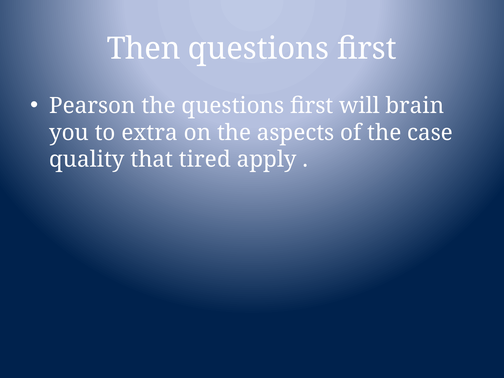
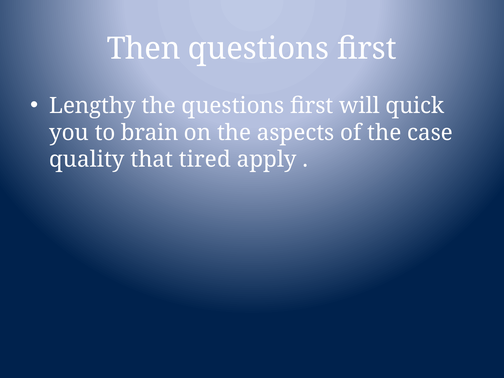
Pearson: Pearson -> Lengthy
brain: brain -> quick
extra: extra -> brain
